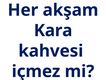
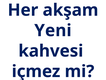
Kara: Kara -> Yeni
